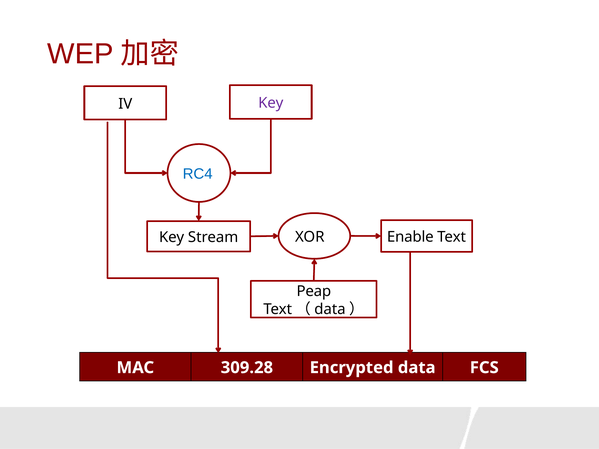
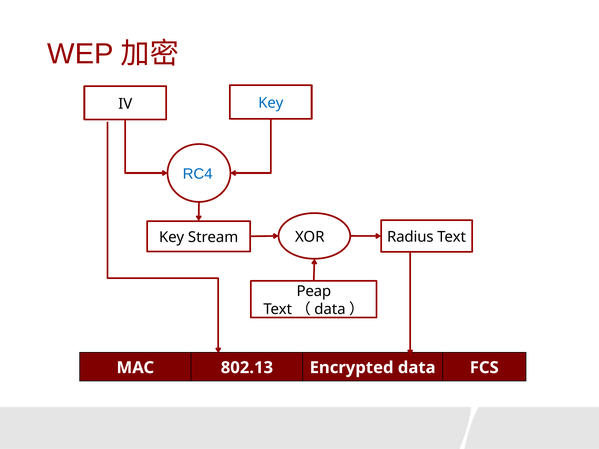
Key at (271, 103) colour: purple -> blue
Enable: Enable -> Radius
309.28: 309.28 -> 802.13
